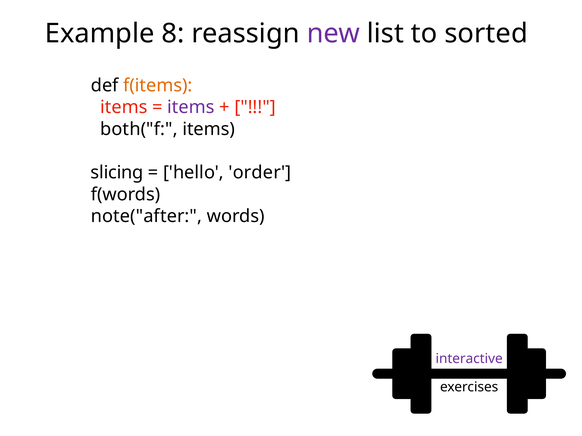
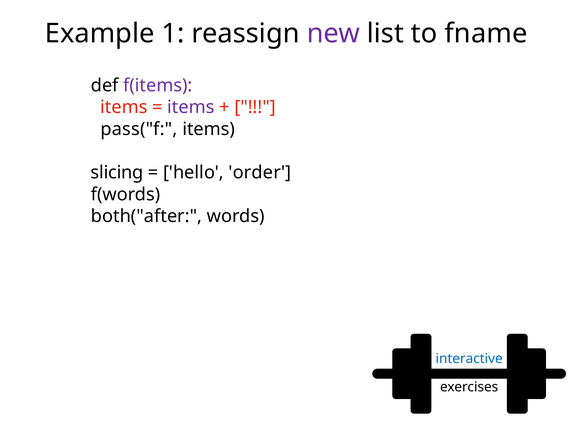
8: 8 -> 1
sorted: sorted -> fname
f(items colour: orange -> purple
both("f: both("f -> pass("f
note("after: note("after -> both("after
interactive colour: purple -> blue
